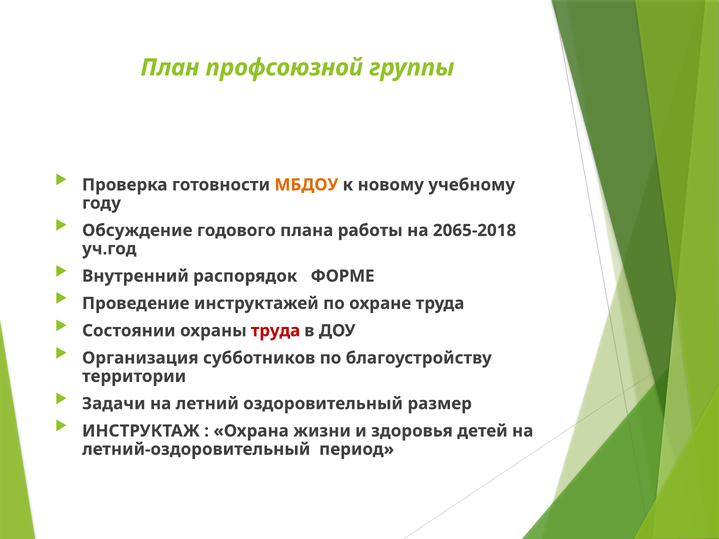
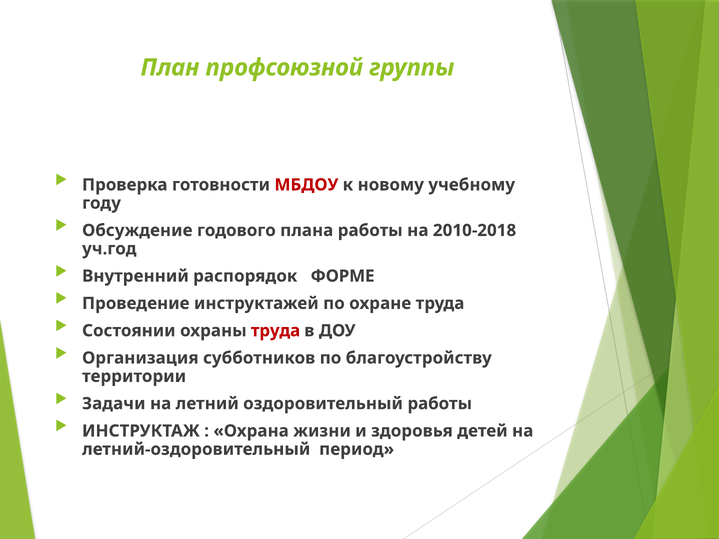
МБДОУ colour: orange -> red
2065-2018: 2065-2018 -> 2010-2018
оздоровительный размер: размер -> работы
